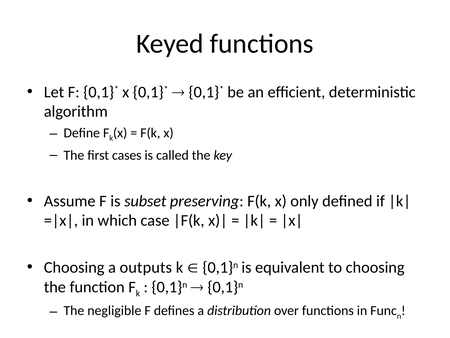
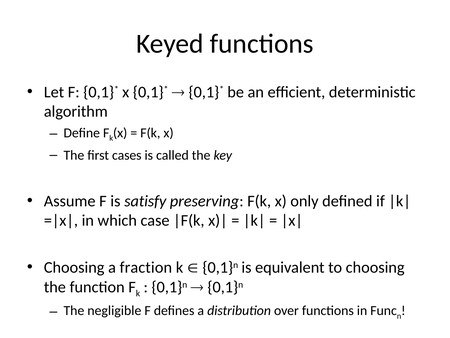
subset: subset -> satisfy
outputs: outputs -> fraction
